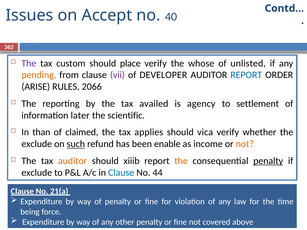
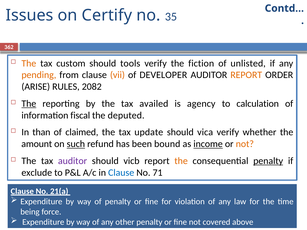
Accept: Accept -> Certify
40: 40 -> 35
The at (29, 63) colour: purple -> orange
place: place -> tools
whose: whose -> fiction
vii colour: purple -> orange
REPORT at (246, 75) colour: blue -> orange
2066: 2066 -> 2082
The at (29, 104) underline: none -> present
settlement: settlement -> calculation
later: later -> fiscal
scientific: scientific -> deputed
applies: applies -> update
exclude at (37, 144): exclude -> amount
enable: enable -> bound
income underline: none -> present
auditor at (73, 161) colour: orange -> purple
xiiib: xiiib -> vicb
44: 44 -> 71
